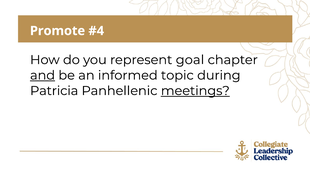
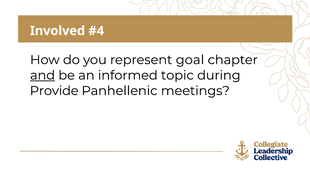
Promote: Promote -> Involved
Patricia: Patricia -> Provide
meetings underline: present -> none
